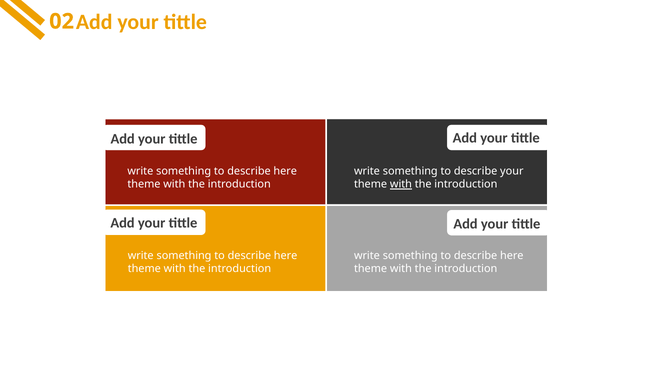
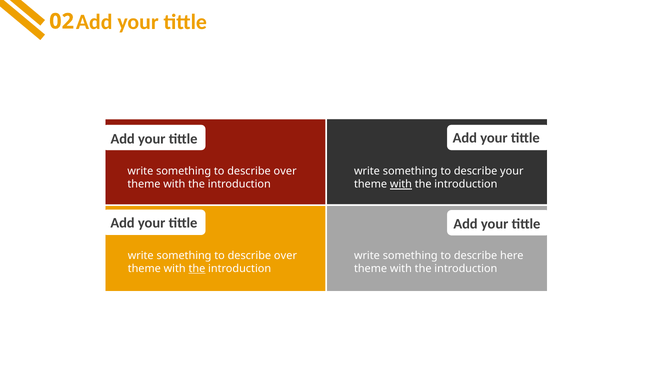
here at (285, 171): here -> over
here at (286, 256): here -> over
the at (197, 269) underline: none -> present
